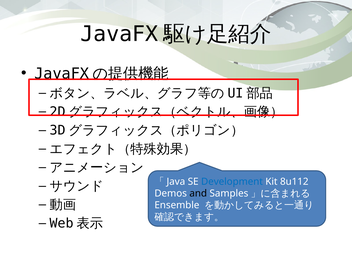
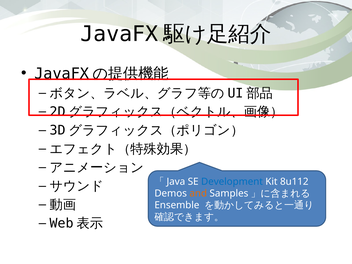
and colour: black -> orange
